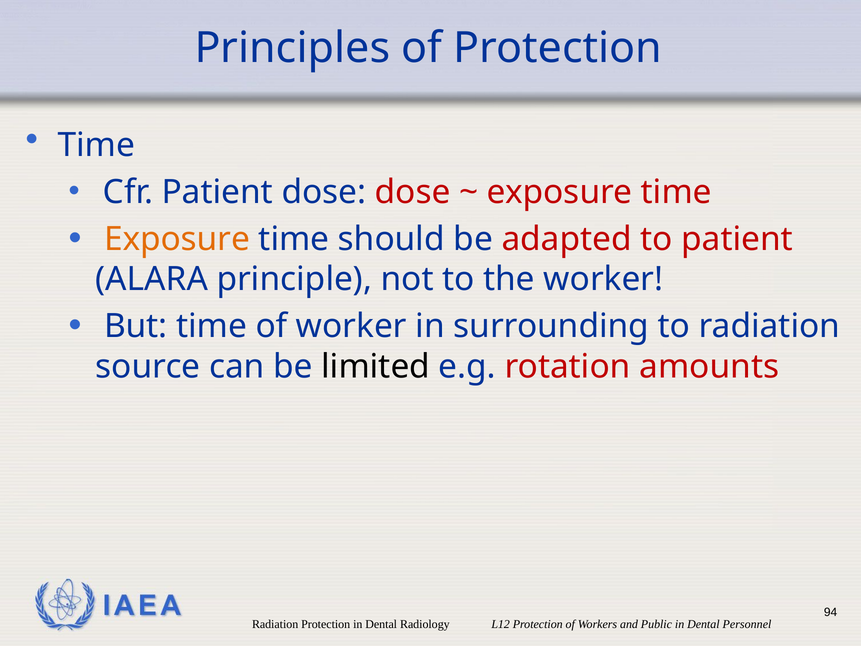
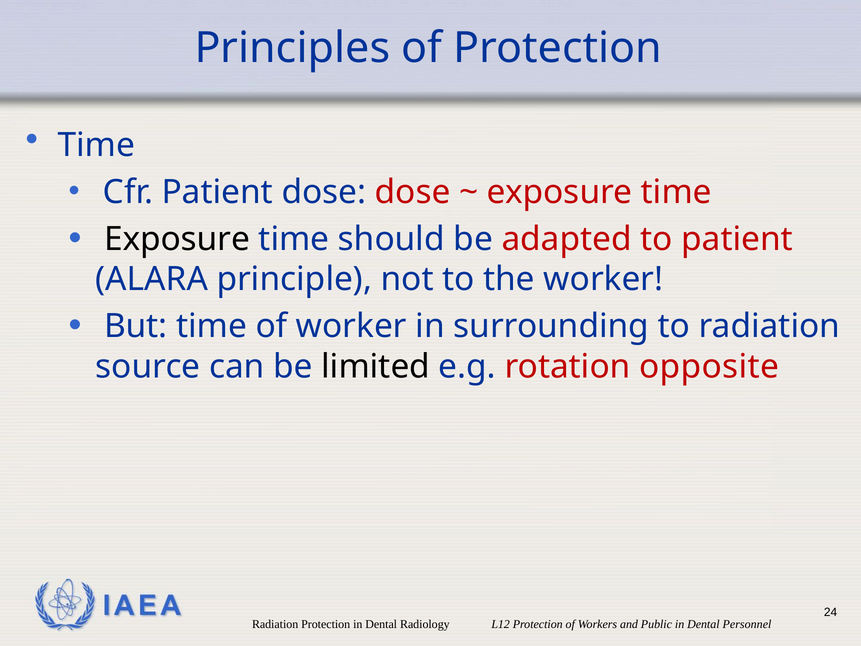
Exposure at (177, 239) colour: orange -> black
amounts: amounts -> opposite
94: 94 -> 24
